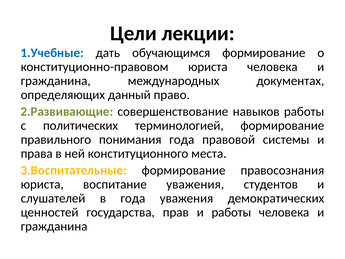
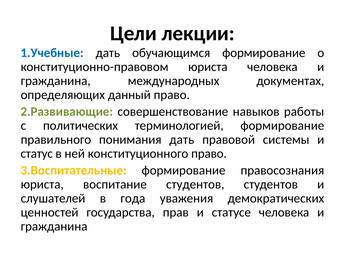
понимания года: года -> дать
права: права -> статус
конституционного места: места -> право
воспитание уважения: уважения -> студентов
и работы: работы -> статусе
